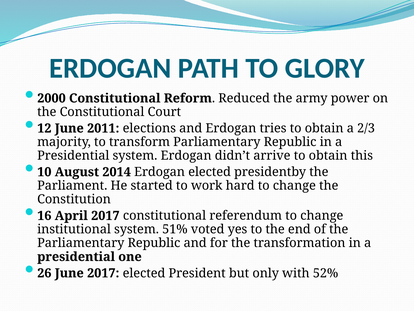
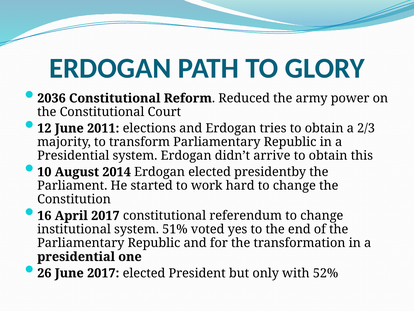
2000: 2000 -> 2036
